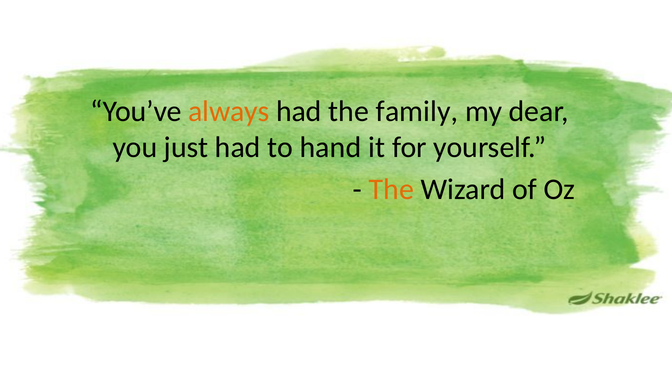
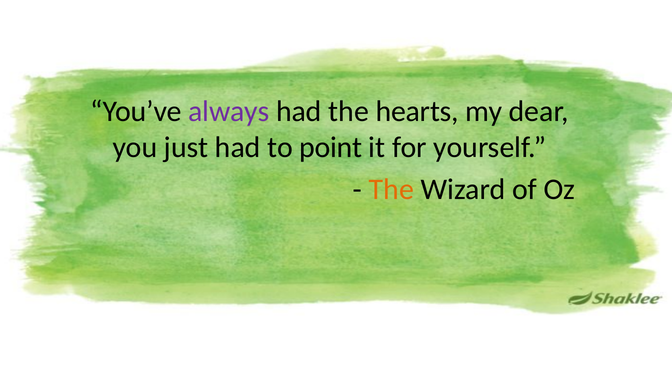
always colour: orange -> purple
family: family -> hearts
hand: hand -> point
